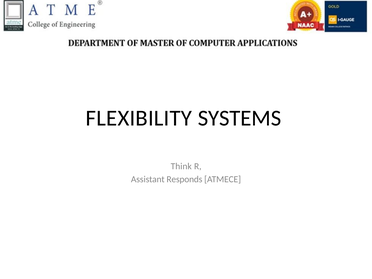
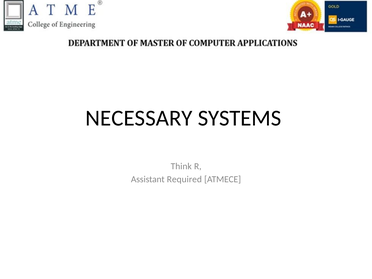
FLEXIBILITY: FLEXIBILITY -> NECESSARY
Responds: Responds -> Required
